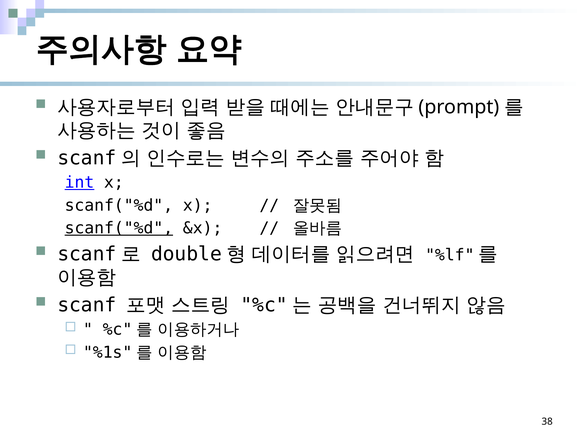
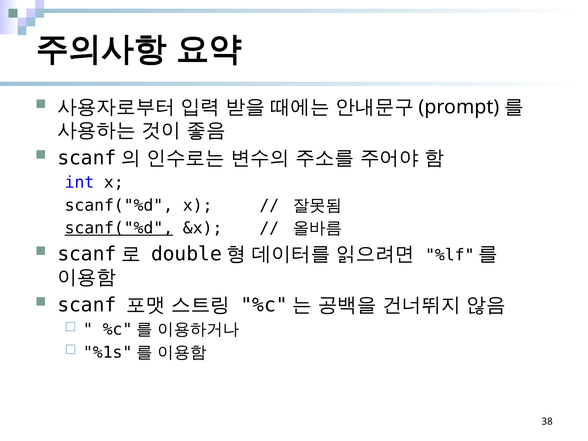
int underline: present -> none
